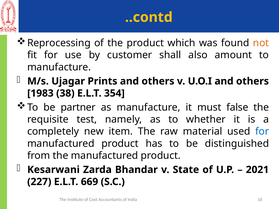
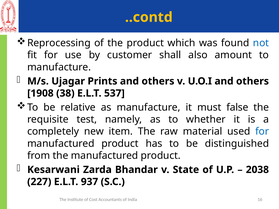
not colour: orange -> blue
1983: 1983 -> 1908
354: 354 -> 537
partner: partner -> relative
2021: 2021 -> 2038
669: 669 -> 937
